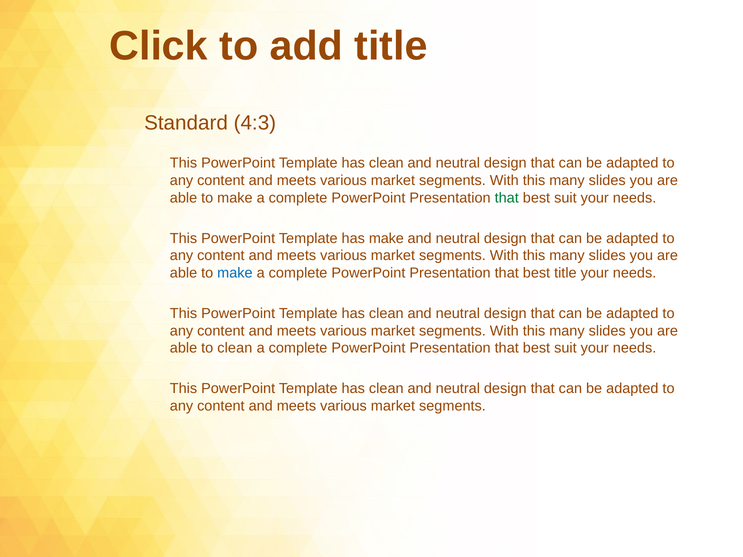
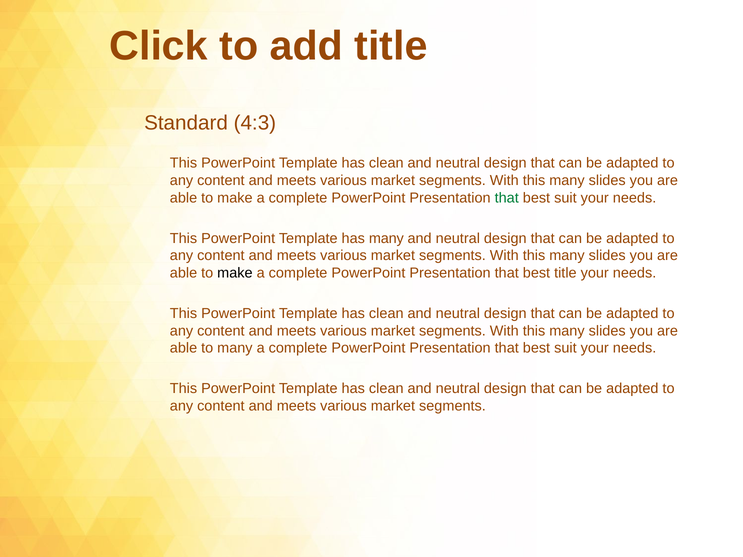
has make: make -> many
make at (235, 273) colour: blue -> black
to clean: clean -> many
